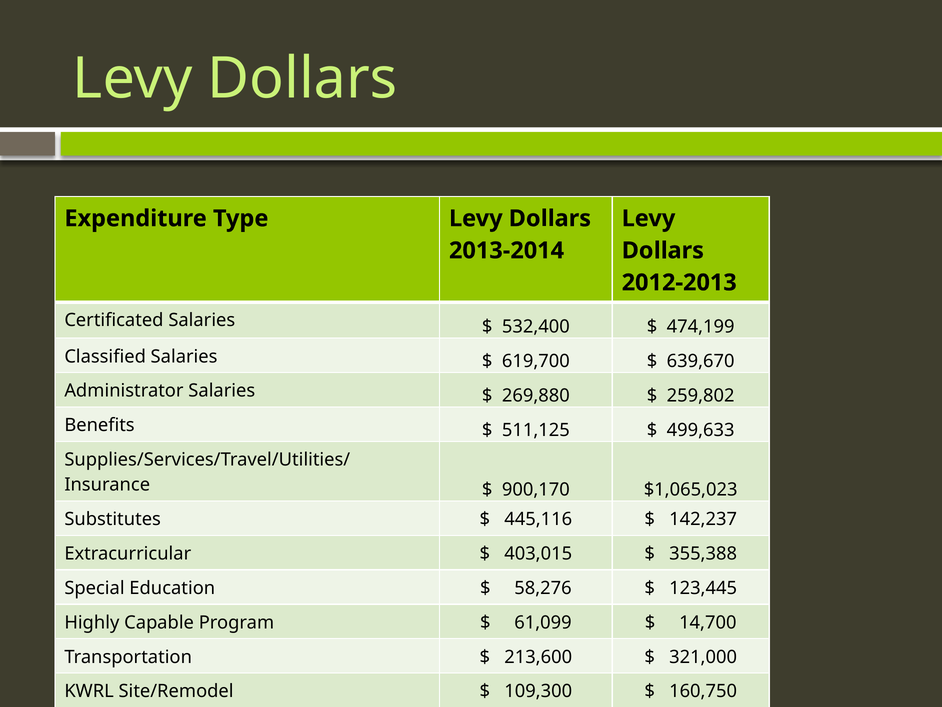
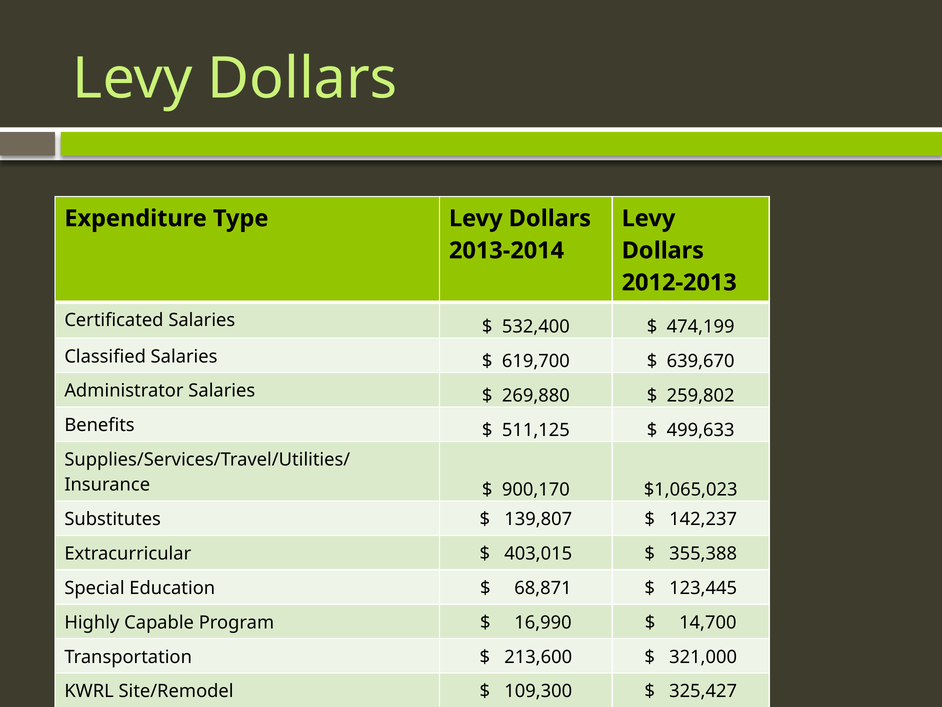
445,116: 445,116 -> 139,807
58,276: 58,276 -> 68,871
61,099: 61,099 -> 16,990
160,750: 160,750 -> 325,427
